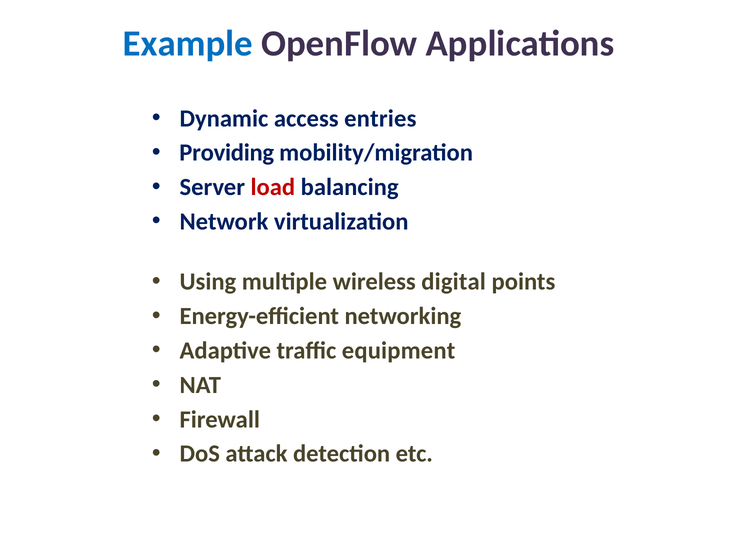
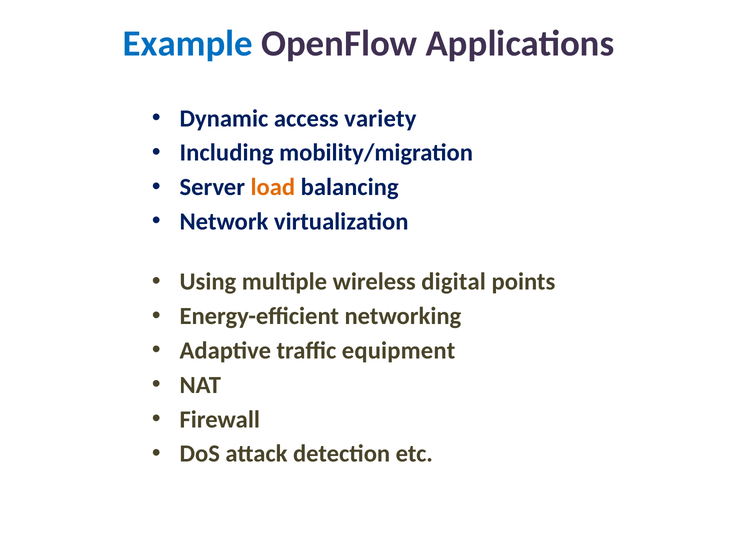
entries: entries -> variety
Providing: Providing -> Including
load colour: red -> orange
